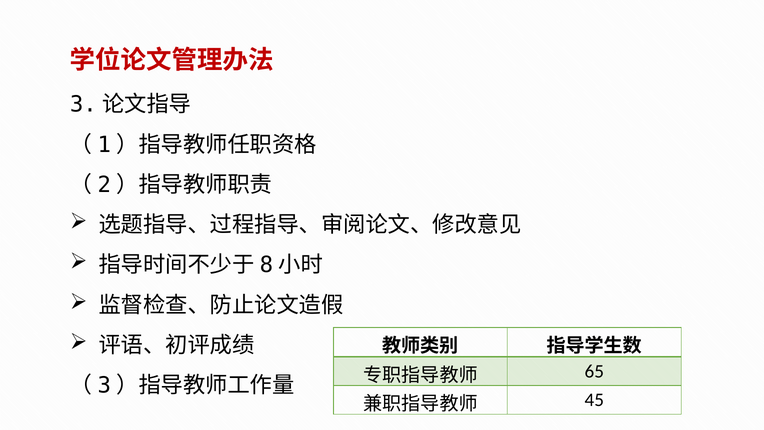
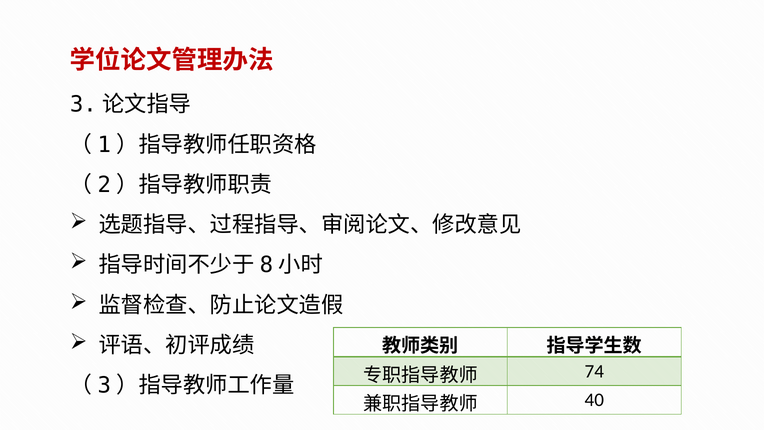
65: 65 -> 74
45: 45 -> 40
